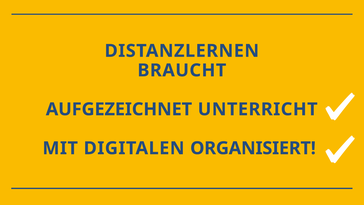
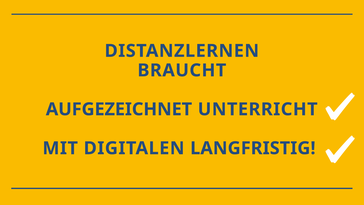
ORGANISIERT: ORGANISIERT -> LANGFRISTIG
